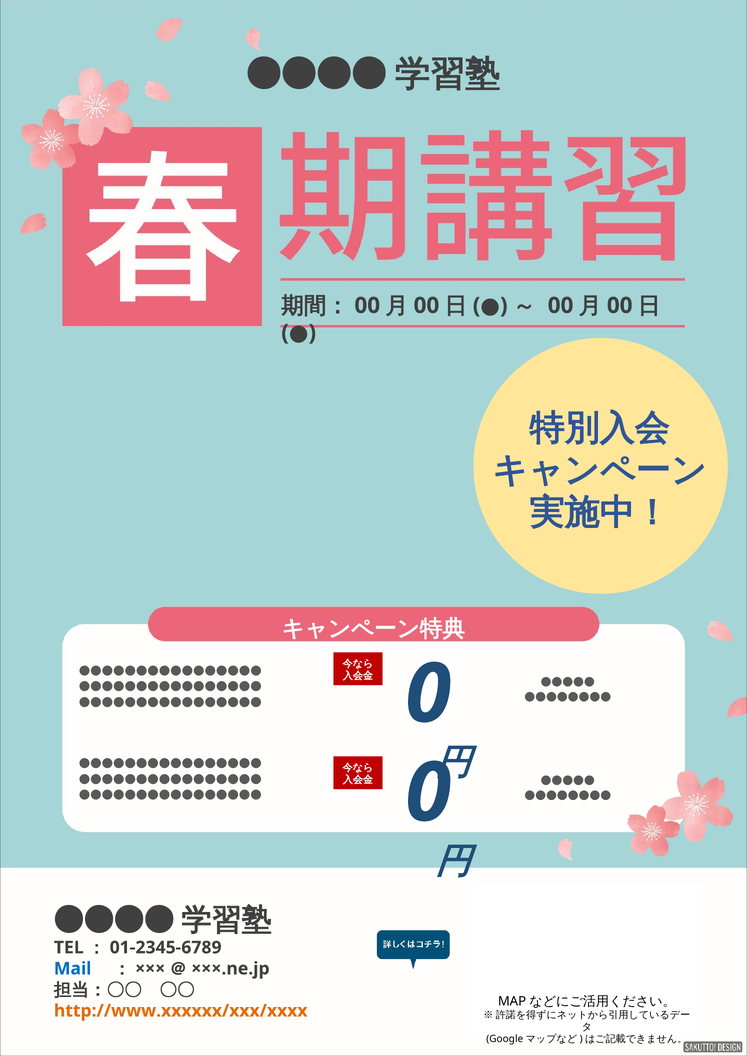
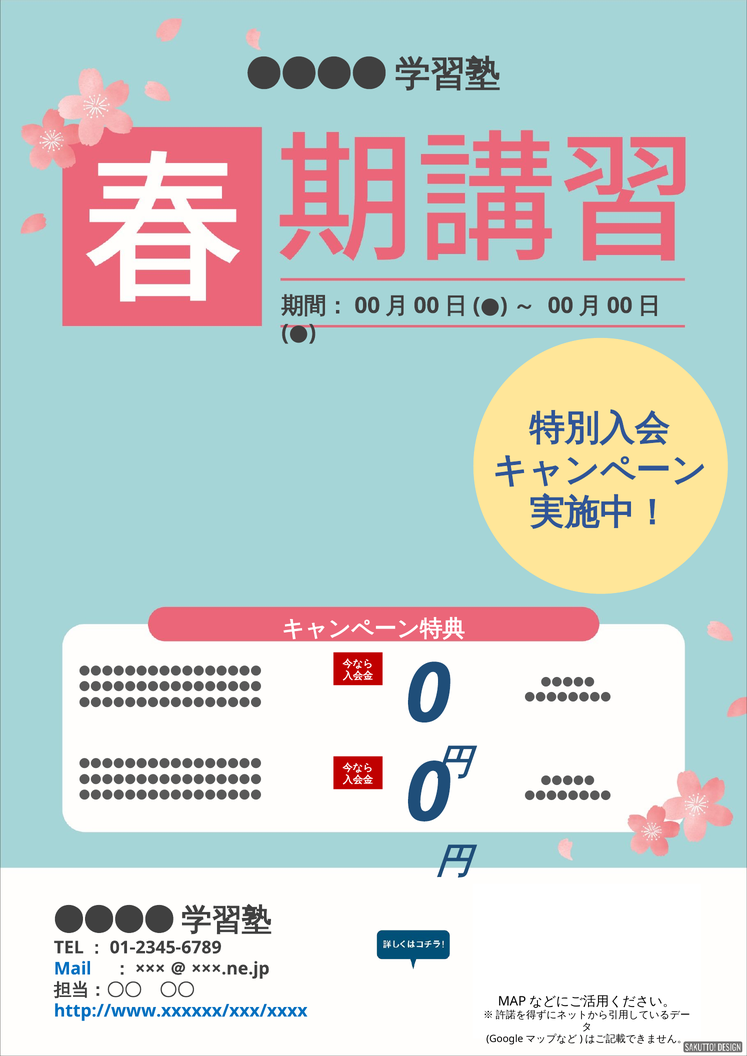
http://www.xxxxxx/xxx/xxxx colour: orange -> blue
